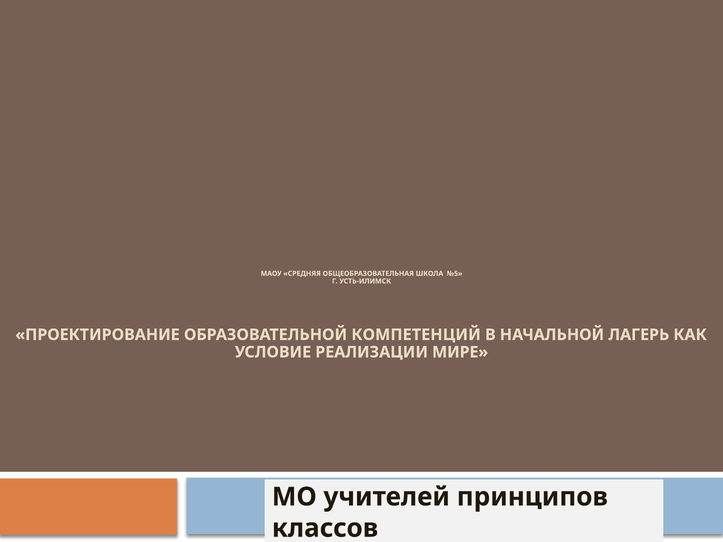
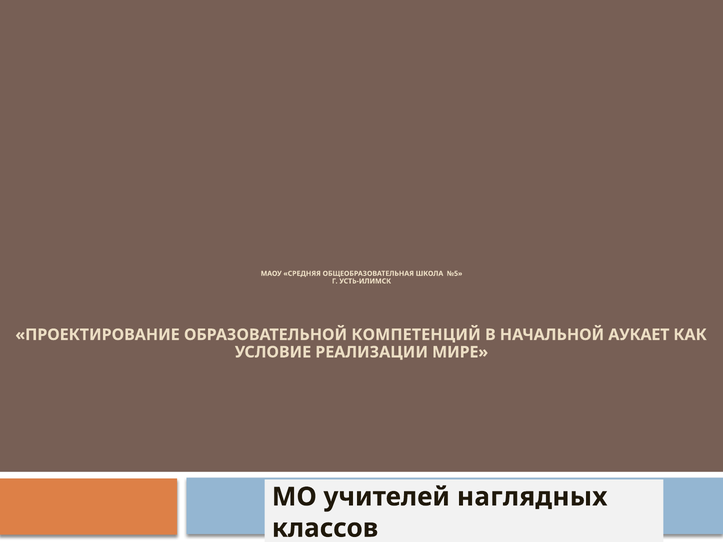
ЛАГЕРЬ: ЛАГЕРЬ -> АУКАЕТ
принципов: принципов -> наглядных
